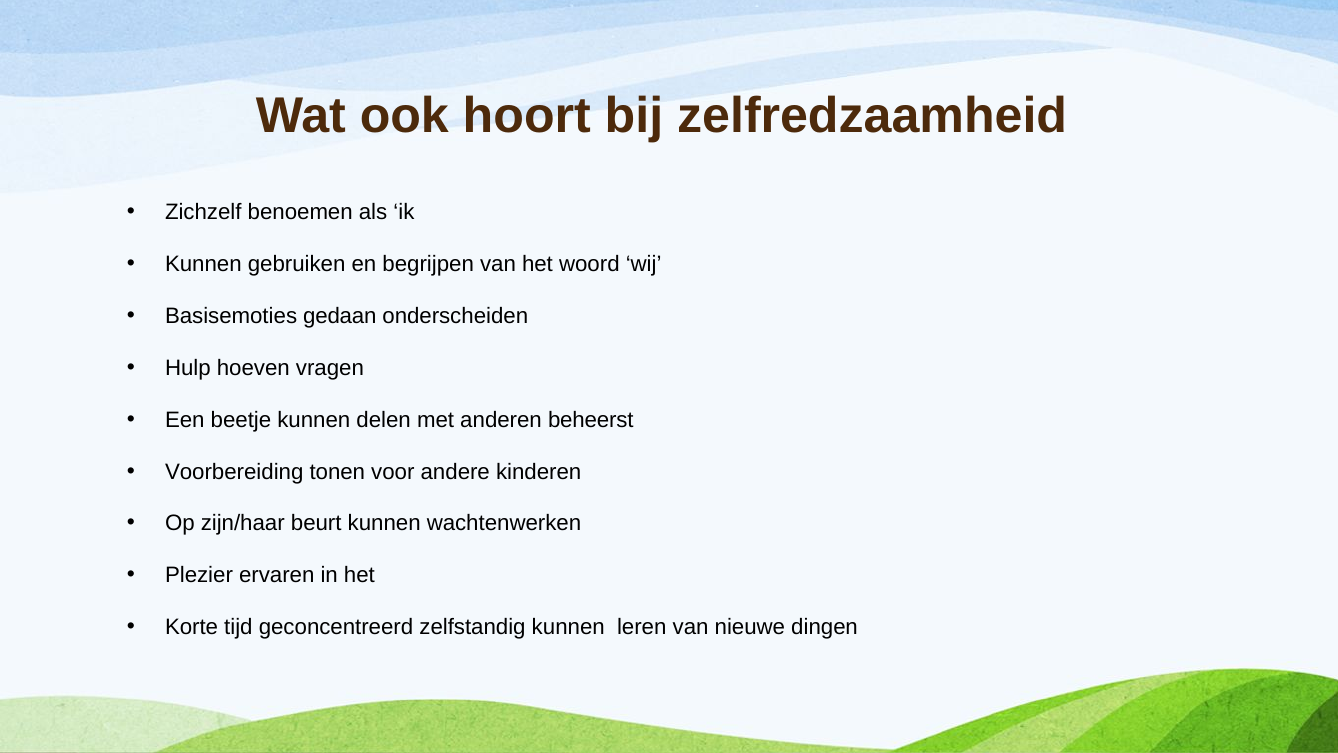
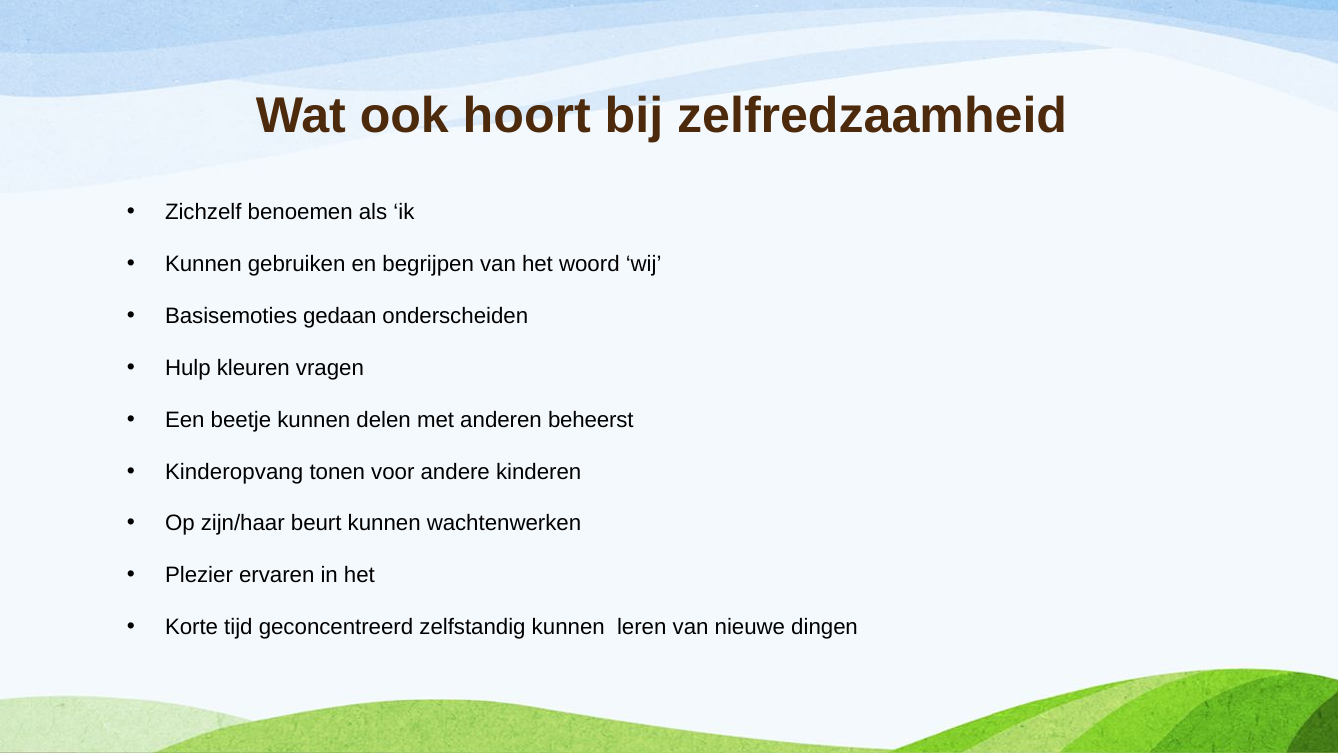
hoeven: hoeven -> kleuren
Voorbereiding: Voorbereiding -> Kinderopvang
